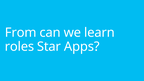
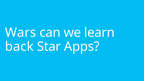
From: From -> Wars
roles: roles -> back
